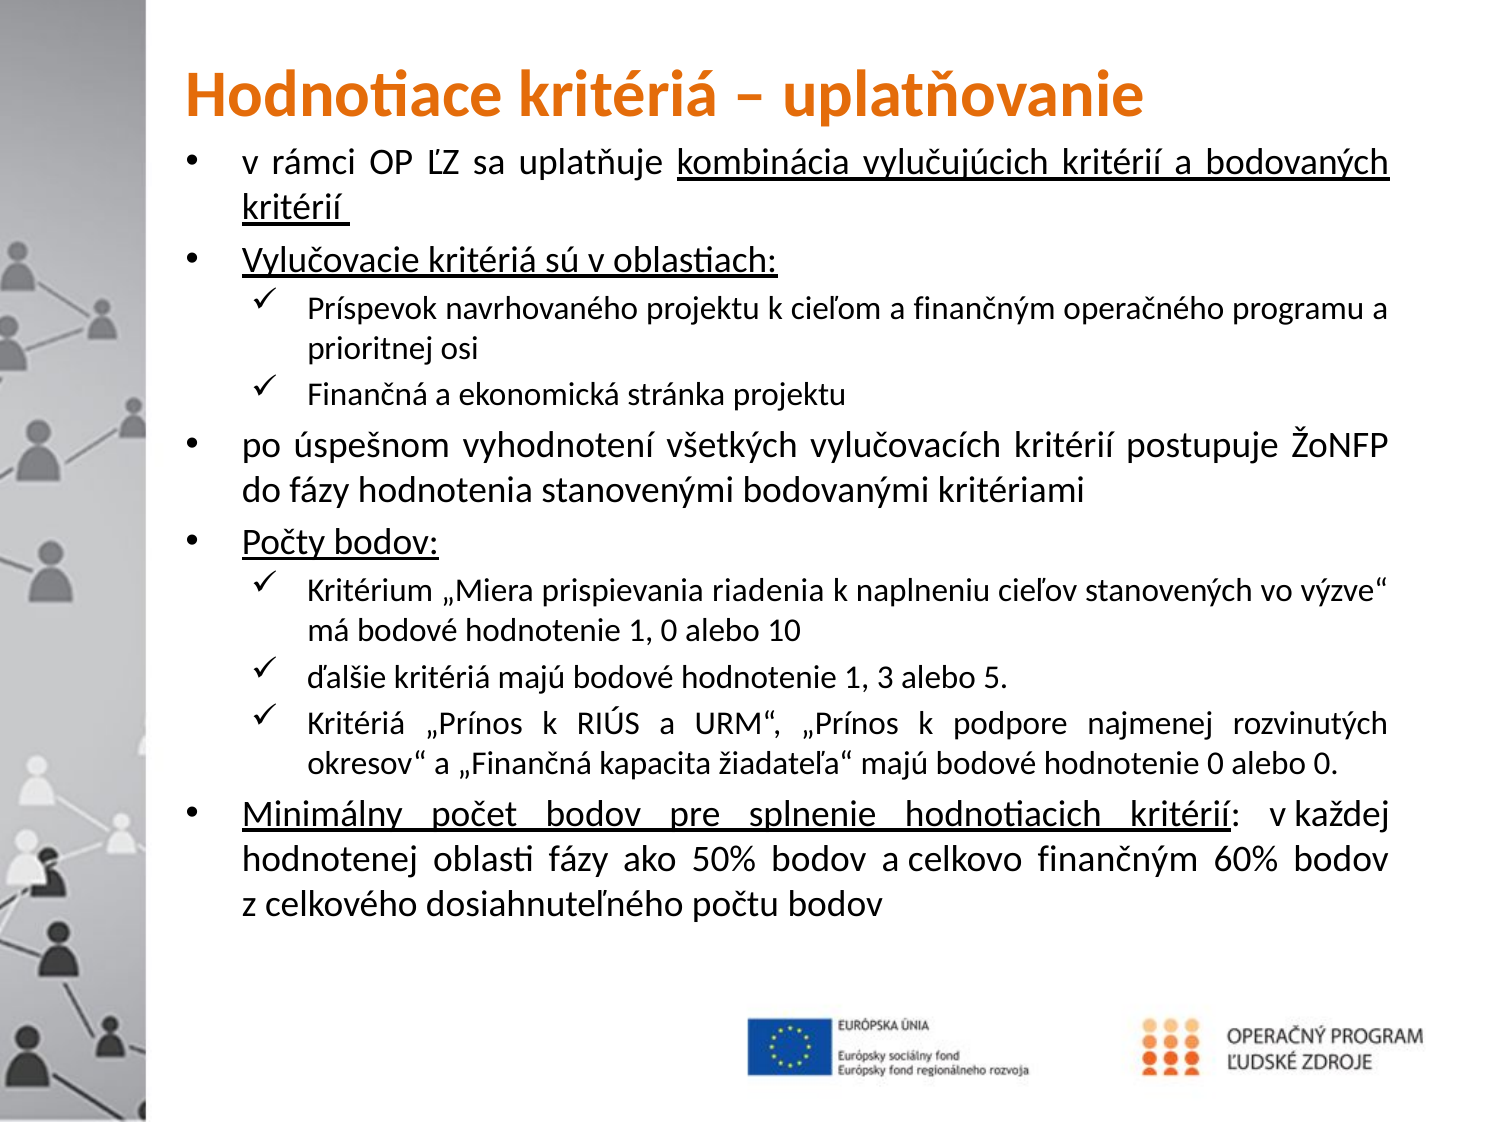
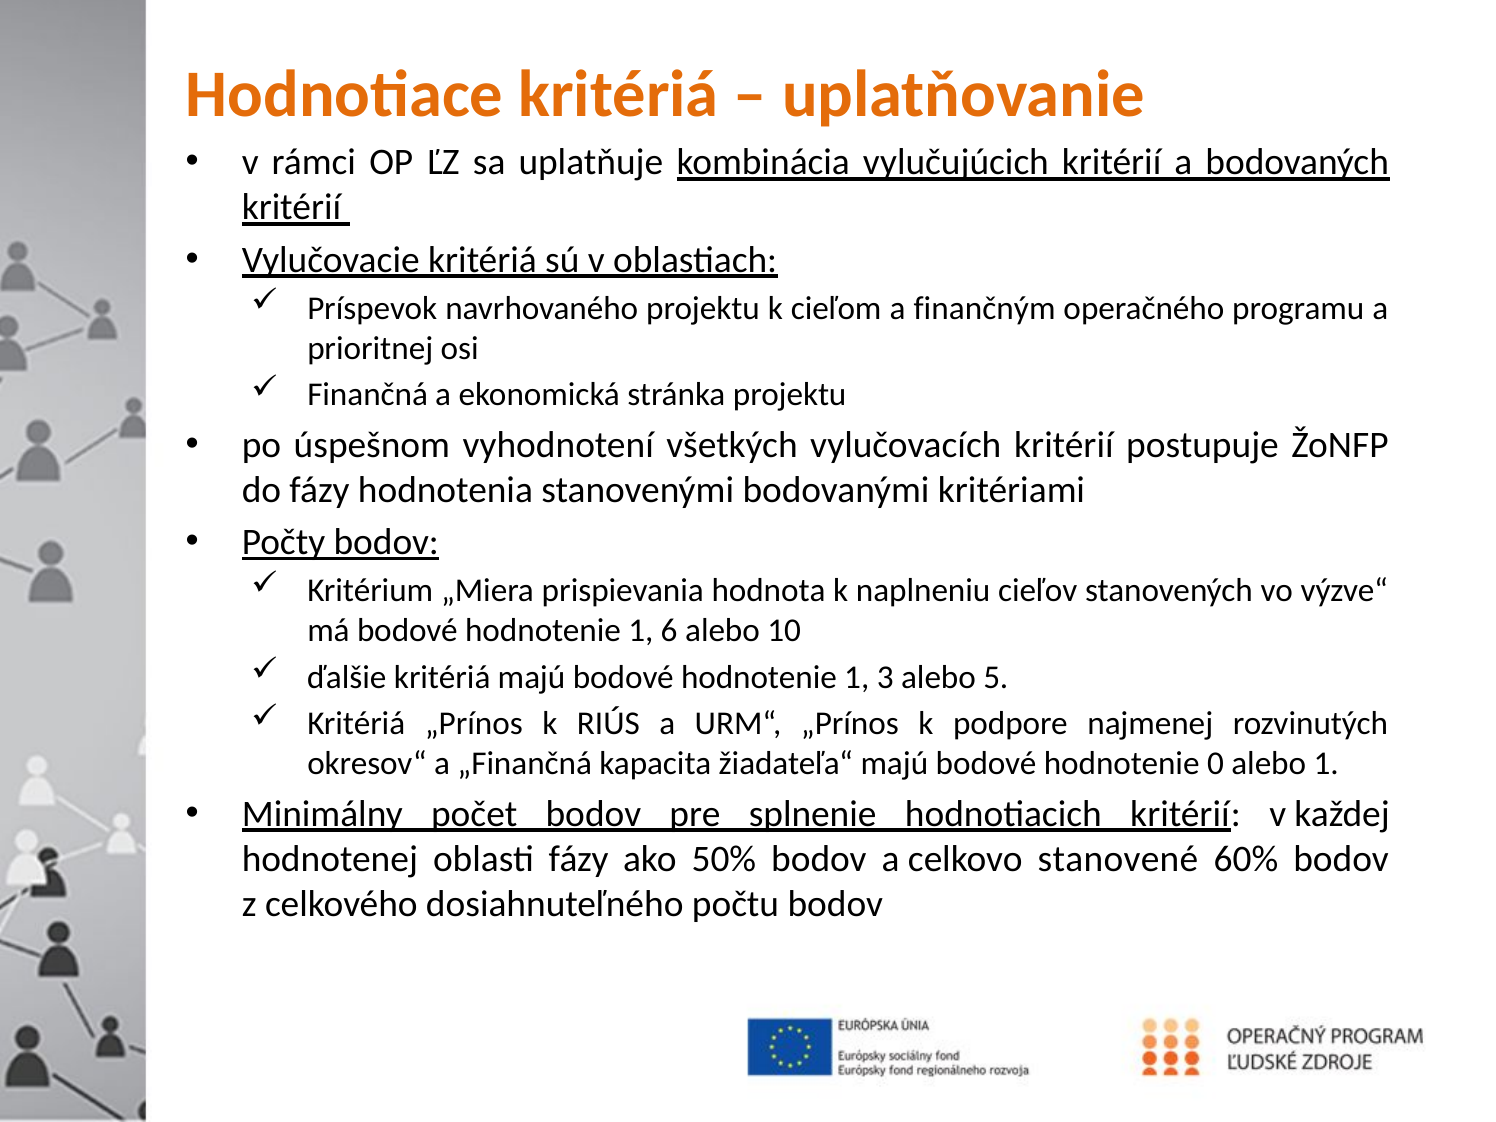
riadenia: riadenia -> hodnota
1 0: 0 -> 6
alebo 0: 0 -> 1
celkovo finančným: finančným -> stanovené
